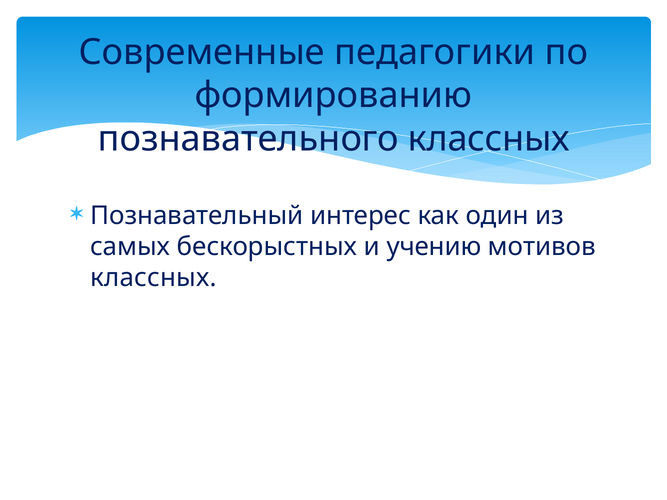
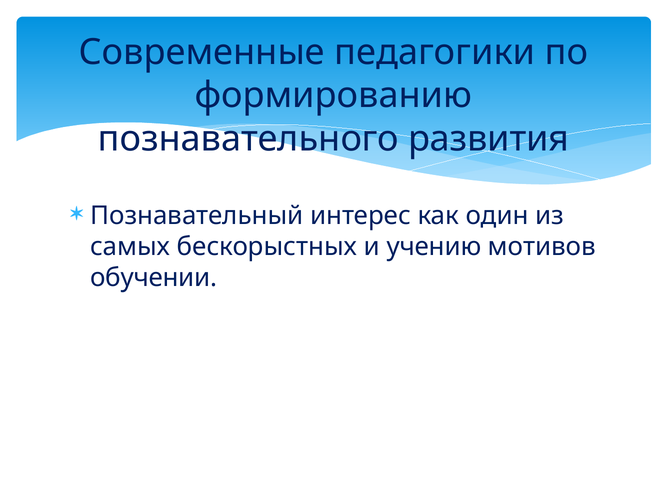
познавательного классных: классных -> развития
классных at (153, 278): классных -> обучении
